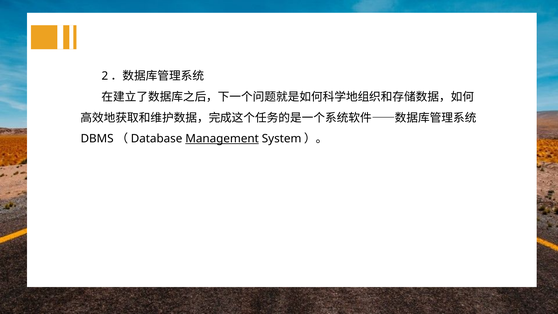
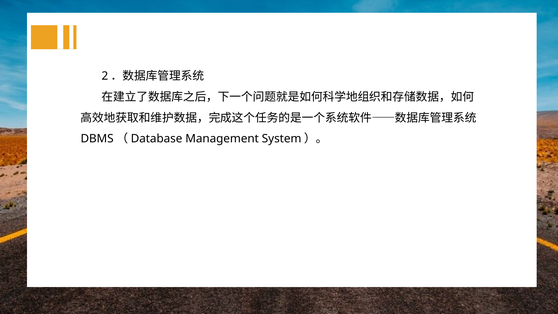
Management underline: present -> none
